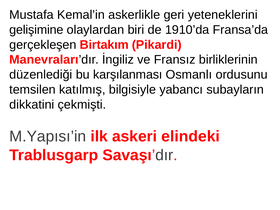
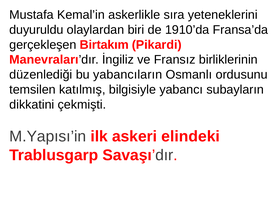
geri: geri -> sıra
gelişimine: gelişimine -> duyuruldu
karşılanması: karşılanması -> yabancıların
